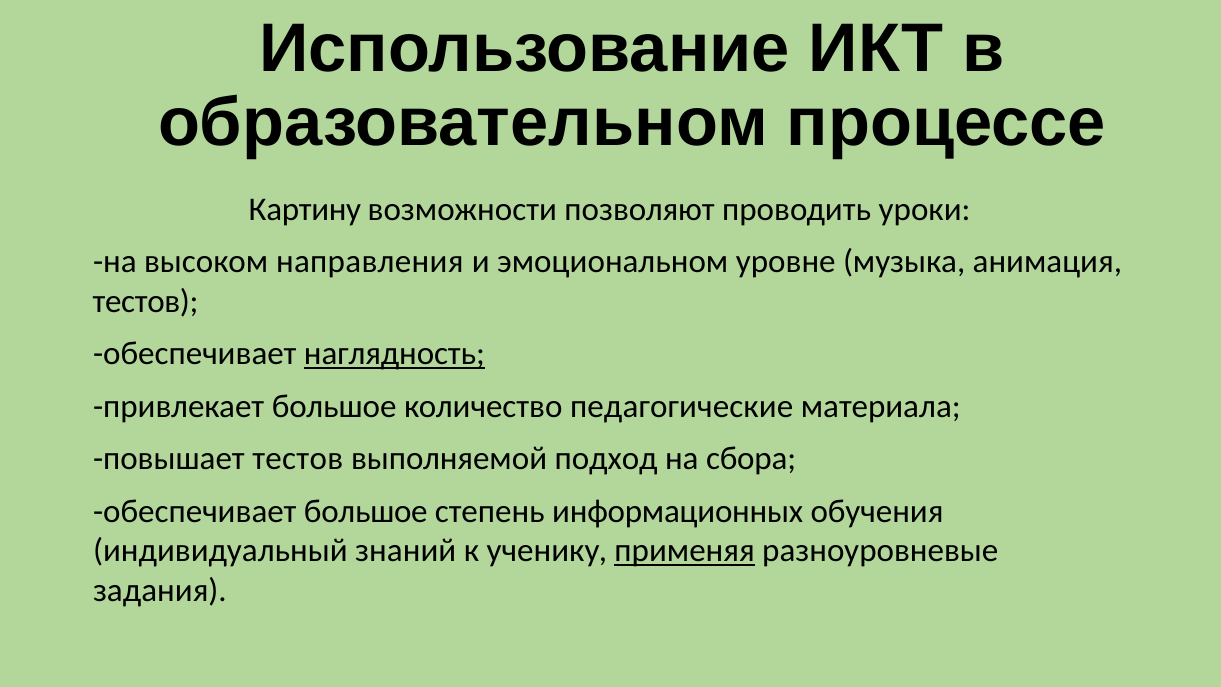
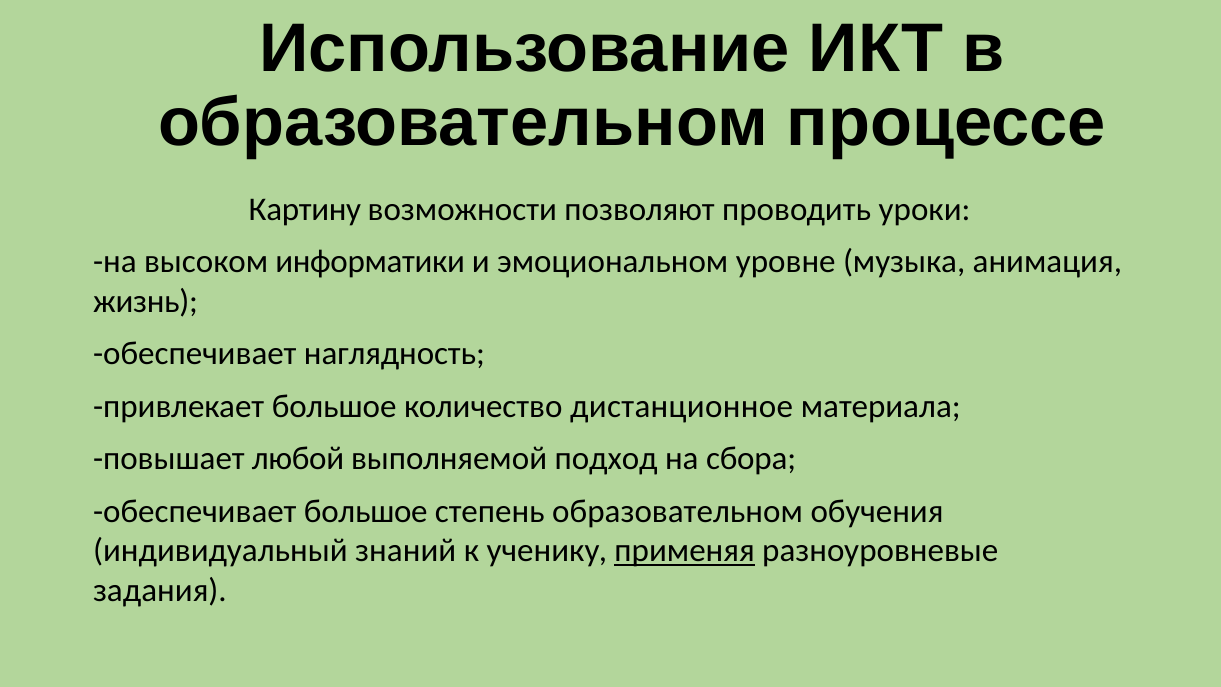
направления: направления -> информатики
тестов at (146, 302): тестов -> жизнь
наглядность underline: present -> none
педагогические: педагогические -> дистанционное
повышает тестов: тестов -> любой
степень информационных: информационных -> образовательном
